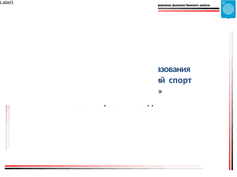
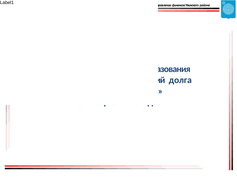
спорт: спорт -> долга
